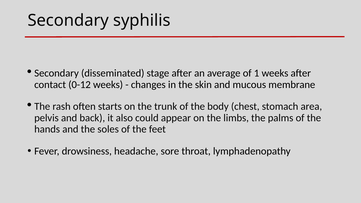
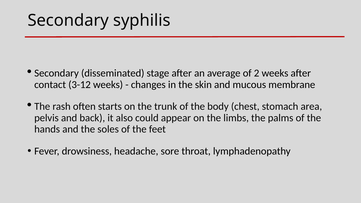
1: 1 -> 2
0-12: 0-12 -> 3-12
